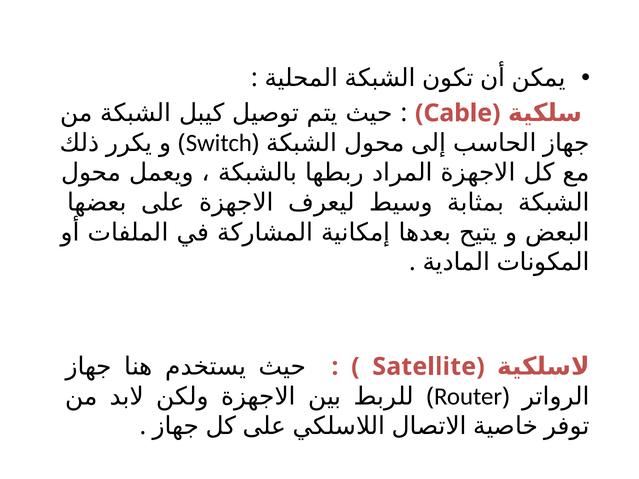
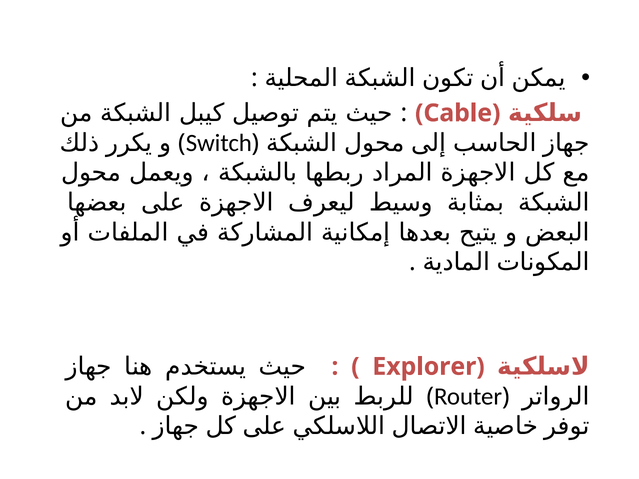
Satellite: Satellite -> Explorer
